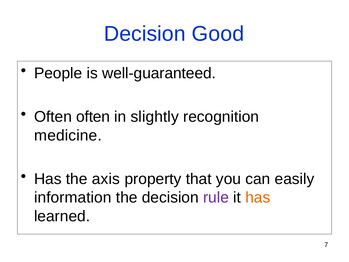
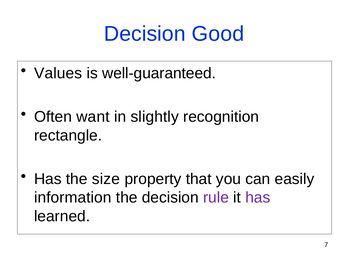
People: People -> Values
Often often: often -> want
medicine: medicine -> rectangle
axis: axis -> size
has at (258, 197) colour: orange -> purple
